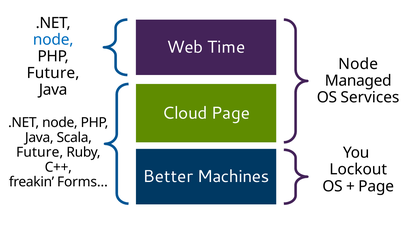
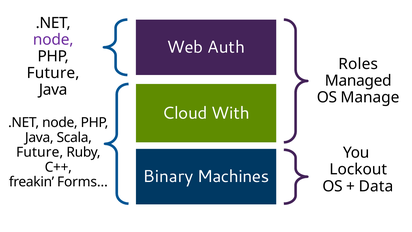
node at (53, 40) colour: blue -> purple
Time: Time -> Auth
Node at (358, 64): Node -> Roles
Services: Services -> Manage
Cloud Page: Page -> With
Better: Better -> Binary
Page at (376, 186): Page -> Data
